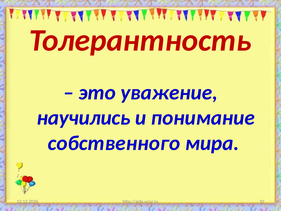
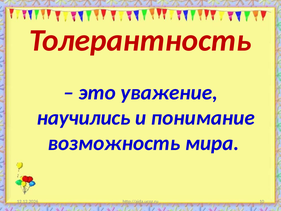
собственного: собственного -> возможность
